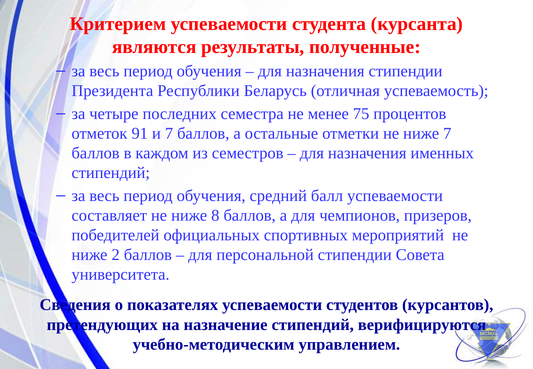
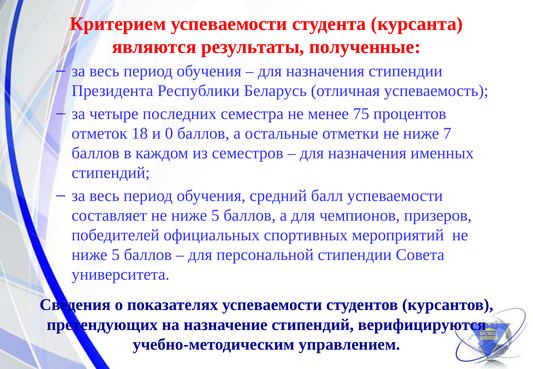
91: 91 -> 18
и 7: 7 -> 0
составляет не ниже 8: 8 -> 5
2 at (116, 255): 2 -> 5
